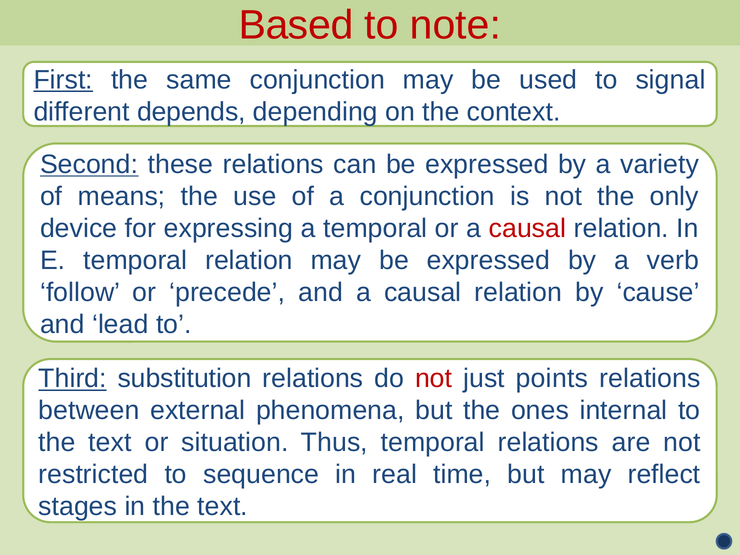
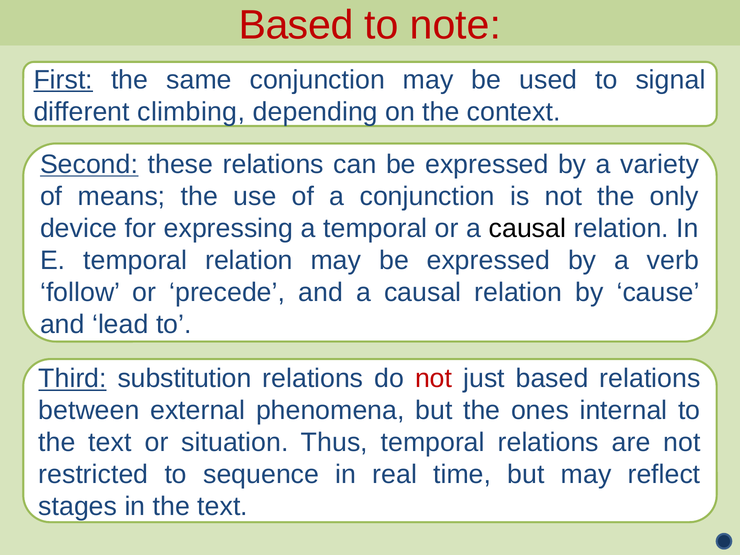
depends: depends -> climbing
causal at (527, 228) colour: red -> black
just points: points -> based
